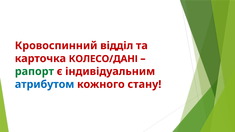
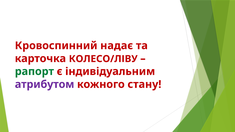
відділ: відділ -> надає
КОЛЕСО/ДАНІ: КОЛЕСО/ДАНІ -> КОЛЕСО/ЛІВУ
атрибутом colour: blue -> purple
